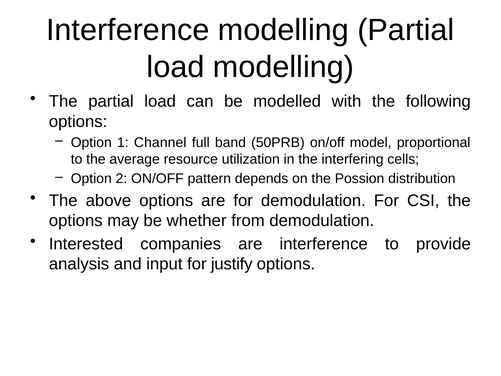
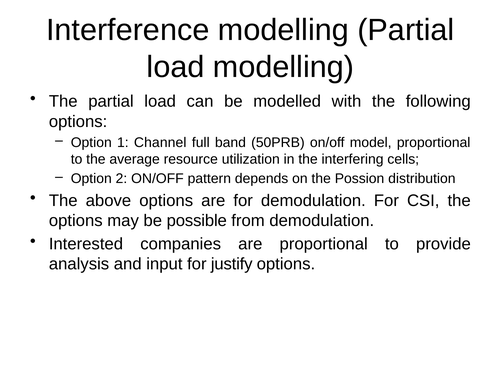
whether: whether -> possible
are interference: interference -> proportional
